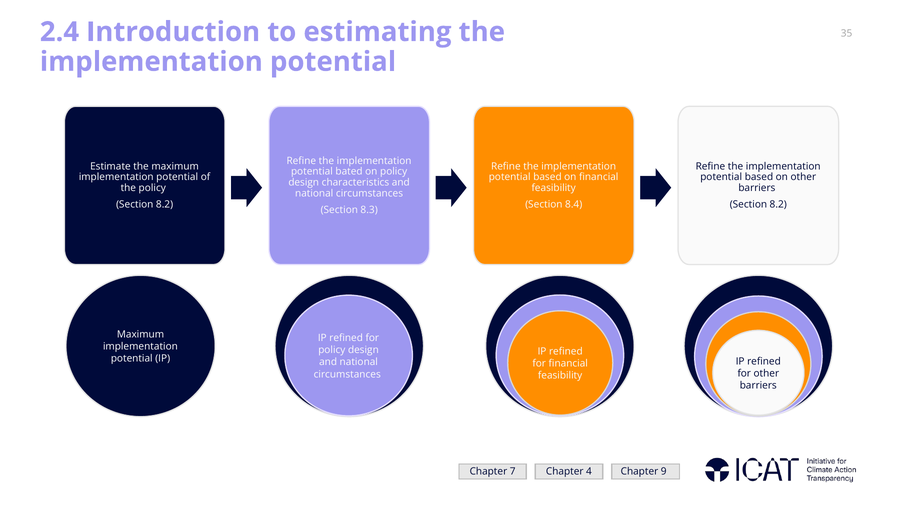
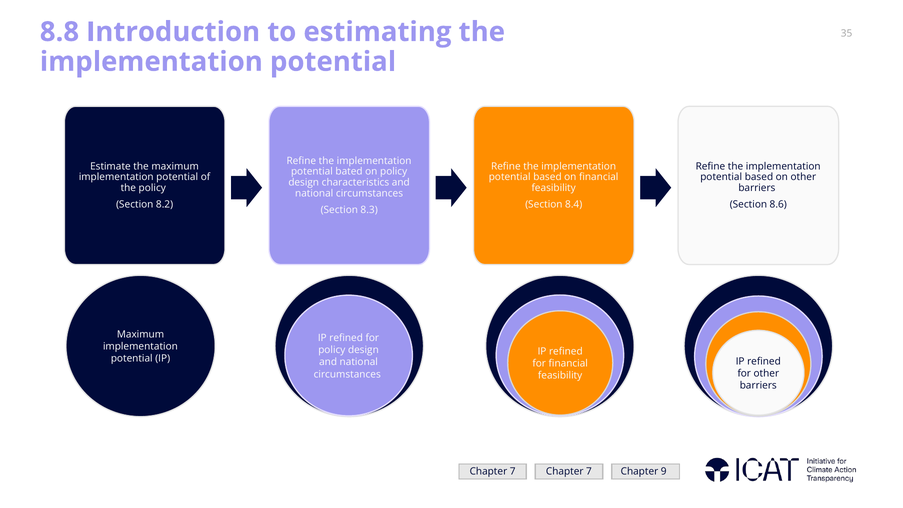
2.4: 2.4 -> 8.8
8.2 at (778, 204): 8.2 -> 8.6
4 at (589, 471): 4 -> 7
